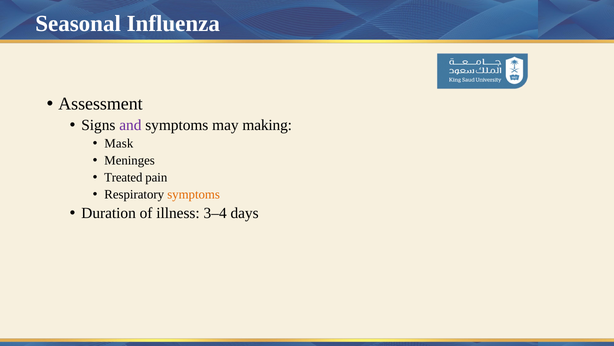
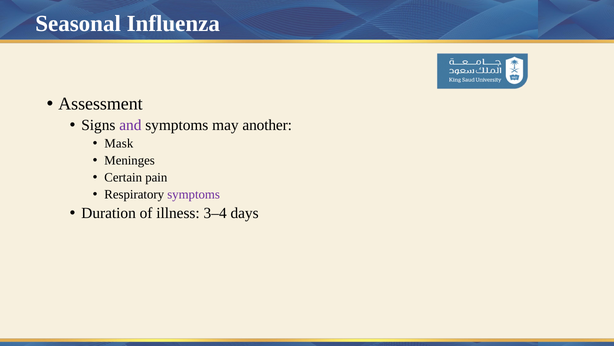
making: making -> another
Treated: Treated -> Certain
symptoms at (194, 194) colour: orange -> purple
